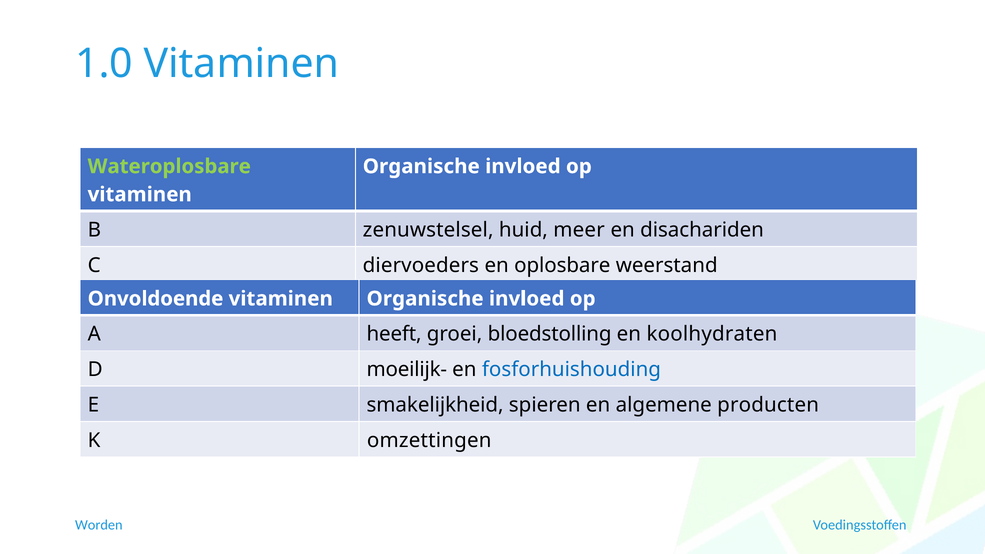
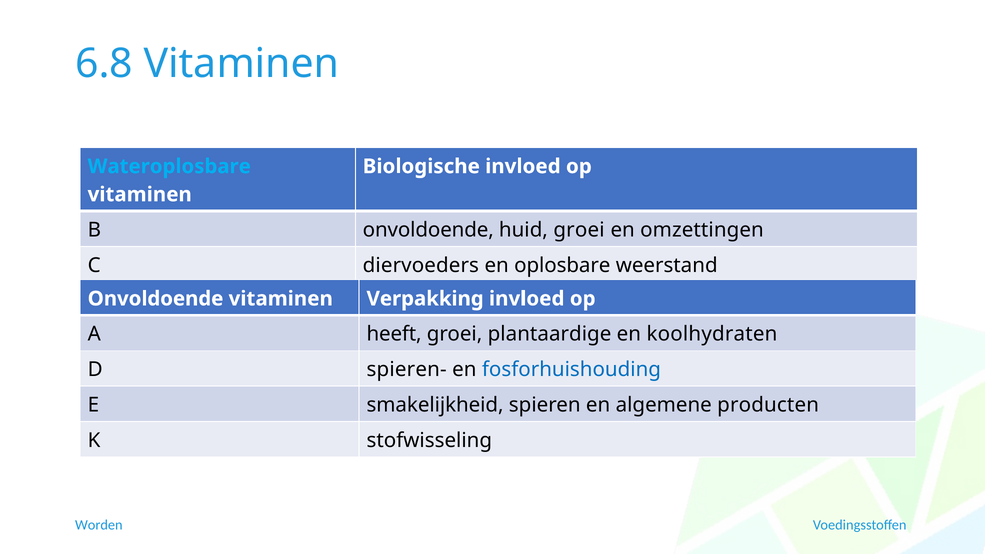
1.0: 1.0 -> 6.8
Wateroplosbare colour: light green -> light blue
Organische at (421, 166): Organische -> Biologische
B zenuwstelsel: zenuwstelsel -> onvoldoende
huid meer: meer -> groei
disachariden: disachariden -> omzettingen
Organische at (425, 299): Organische -> Verpakking
bloedstolling: bloedstolling -> plantaardige
moeilijk-: moeilijk- -> spieren-
omzettingen: omzettingen -> stofwisseling
